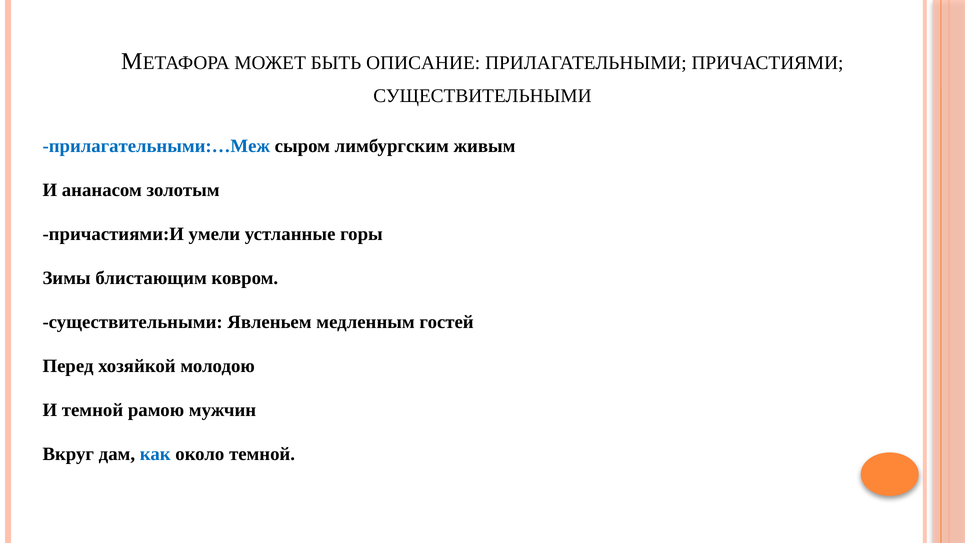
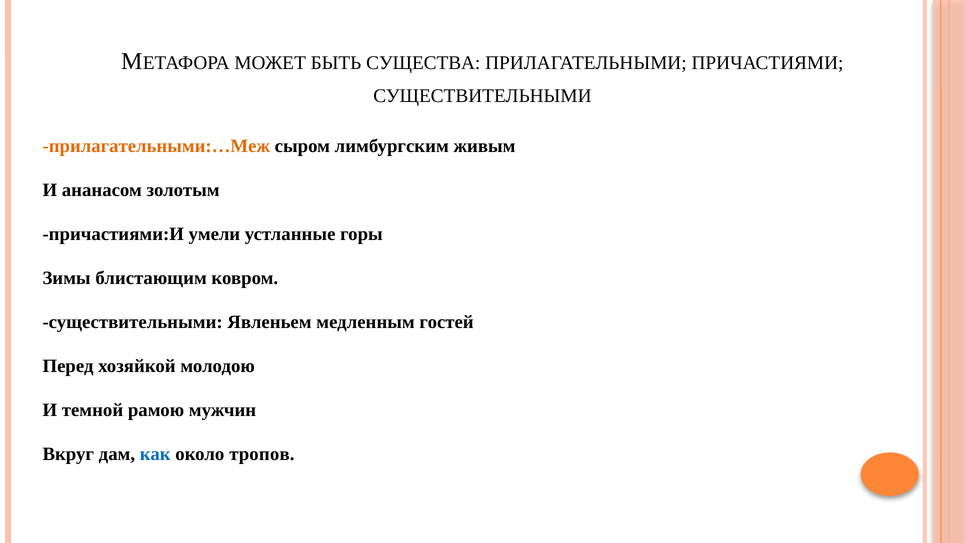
ОПИСАНИЕ: ОПИСАНИЕ -> СУЩЕСТВА
прилагательными:…Меж colour: blue -> orange
около темной: темной -> тропов
